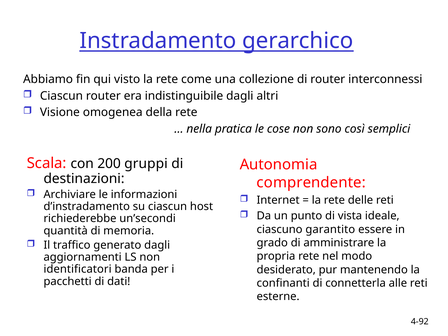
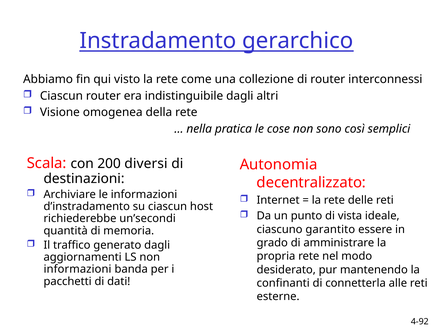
gruppi: gruppi -> diversi
comprendente: comprendente -> decentralizzato
identificatori at (78, 269): identificatori -> informazioni
